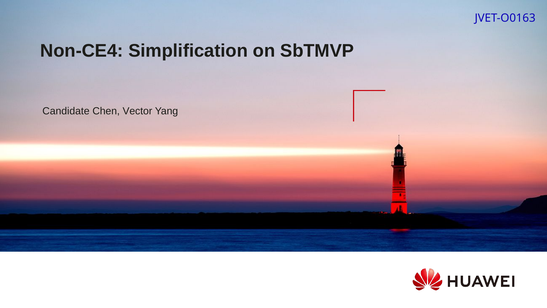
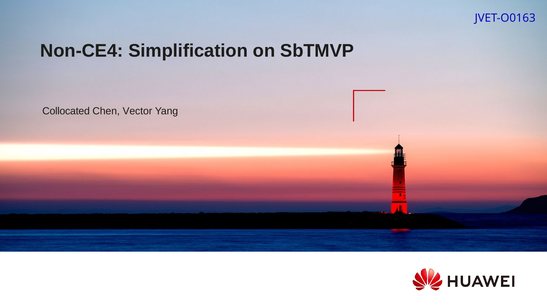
Candidate: Candidate -> Collocated
